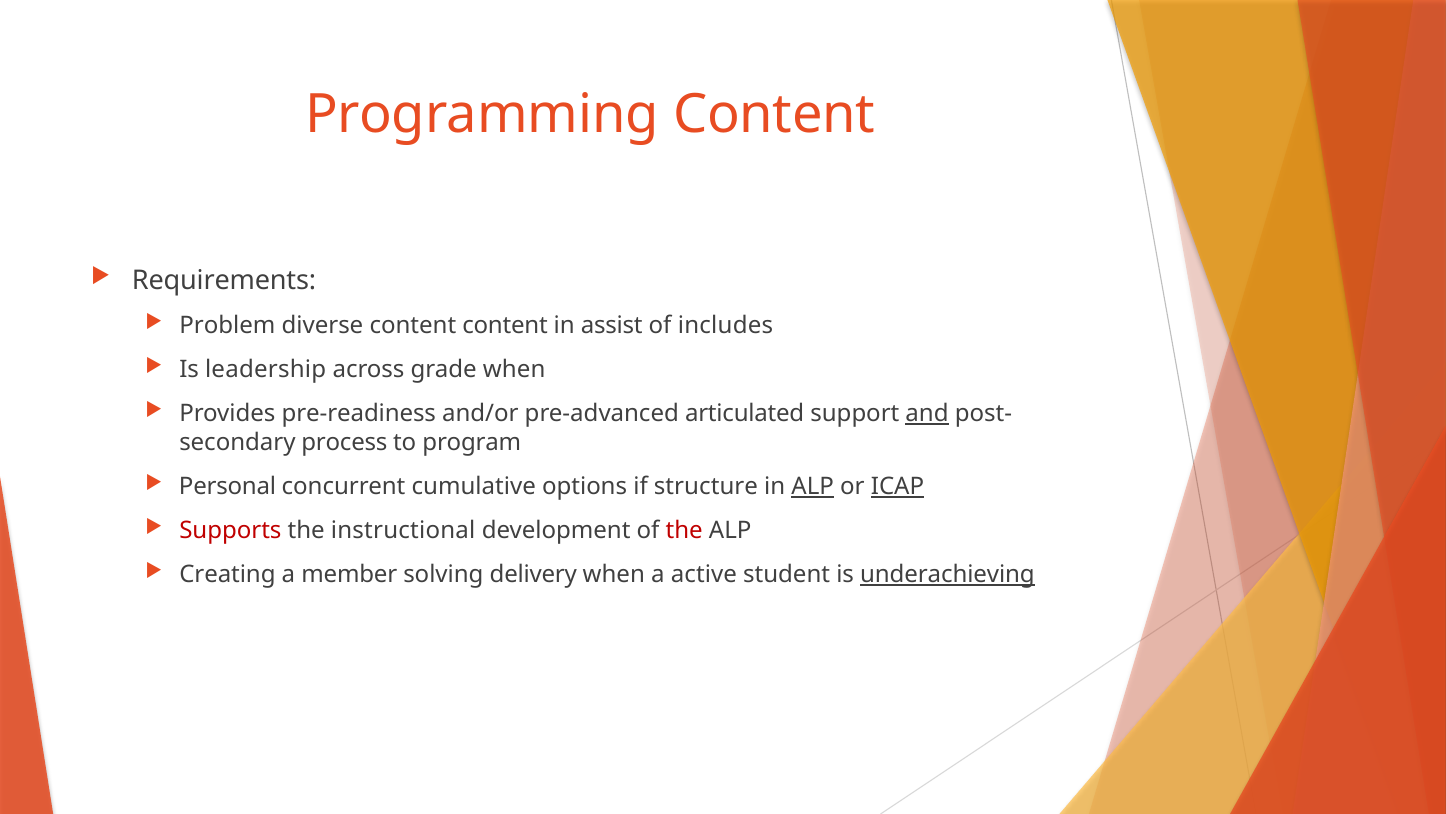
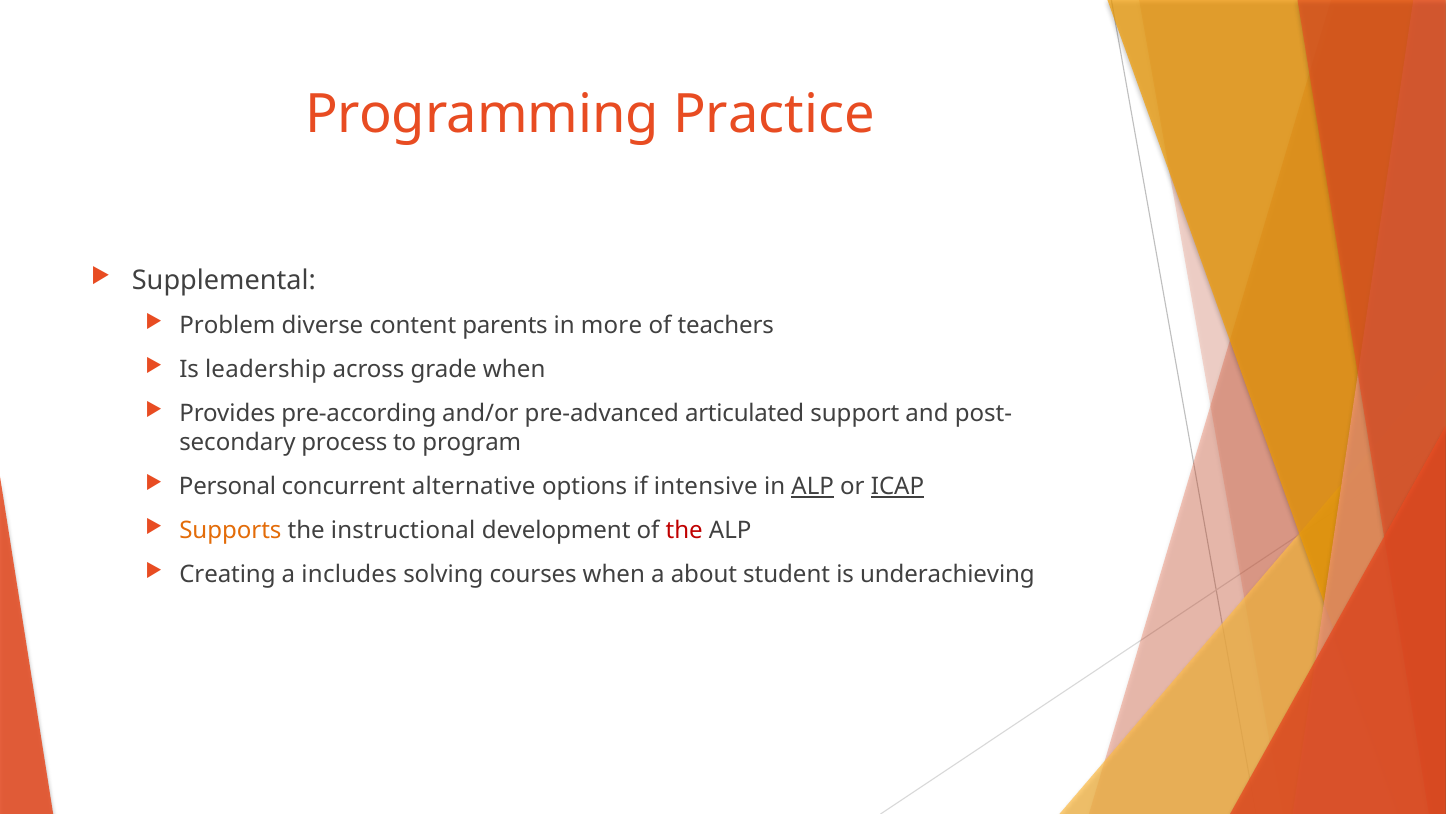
Programming Content: Content -> Practice
Requirements: Requirements -> Supplemental
content content: content -> parents
assist: assist -> more
includes: includes -> teachers
pre-readiness: pre-readiness -> pre-according
and underline: present -> none
cumulative: cumulative -> alternative
structure: structure -> intensive
Supports colour: red -> orange
member: member -> includes
delivery: delivery -> courses
active: active -> about
underachieving underline: present -> none
